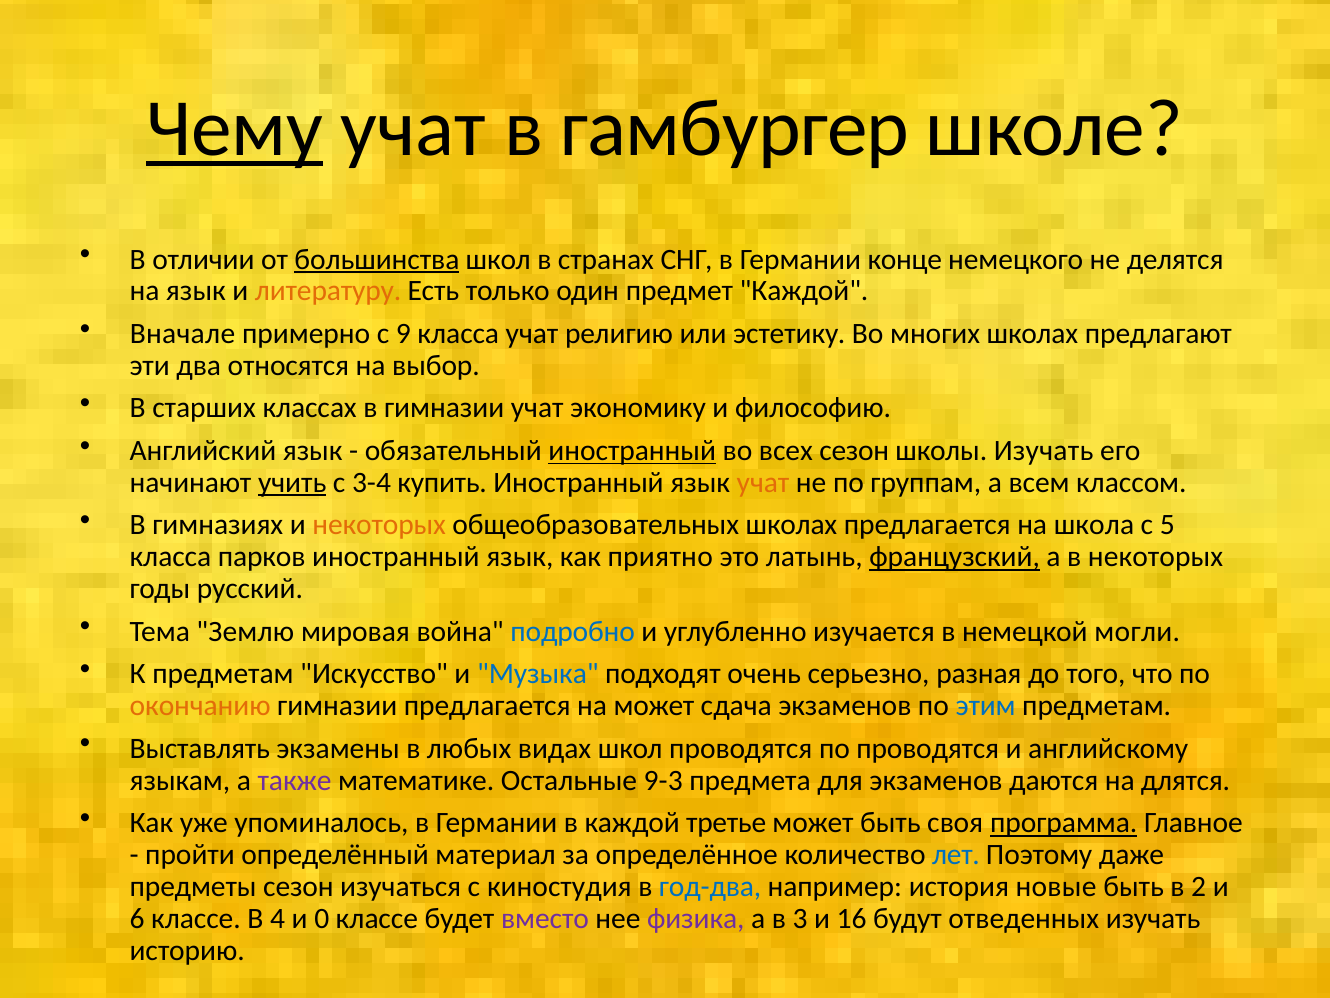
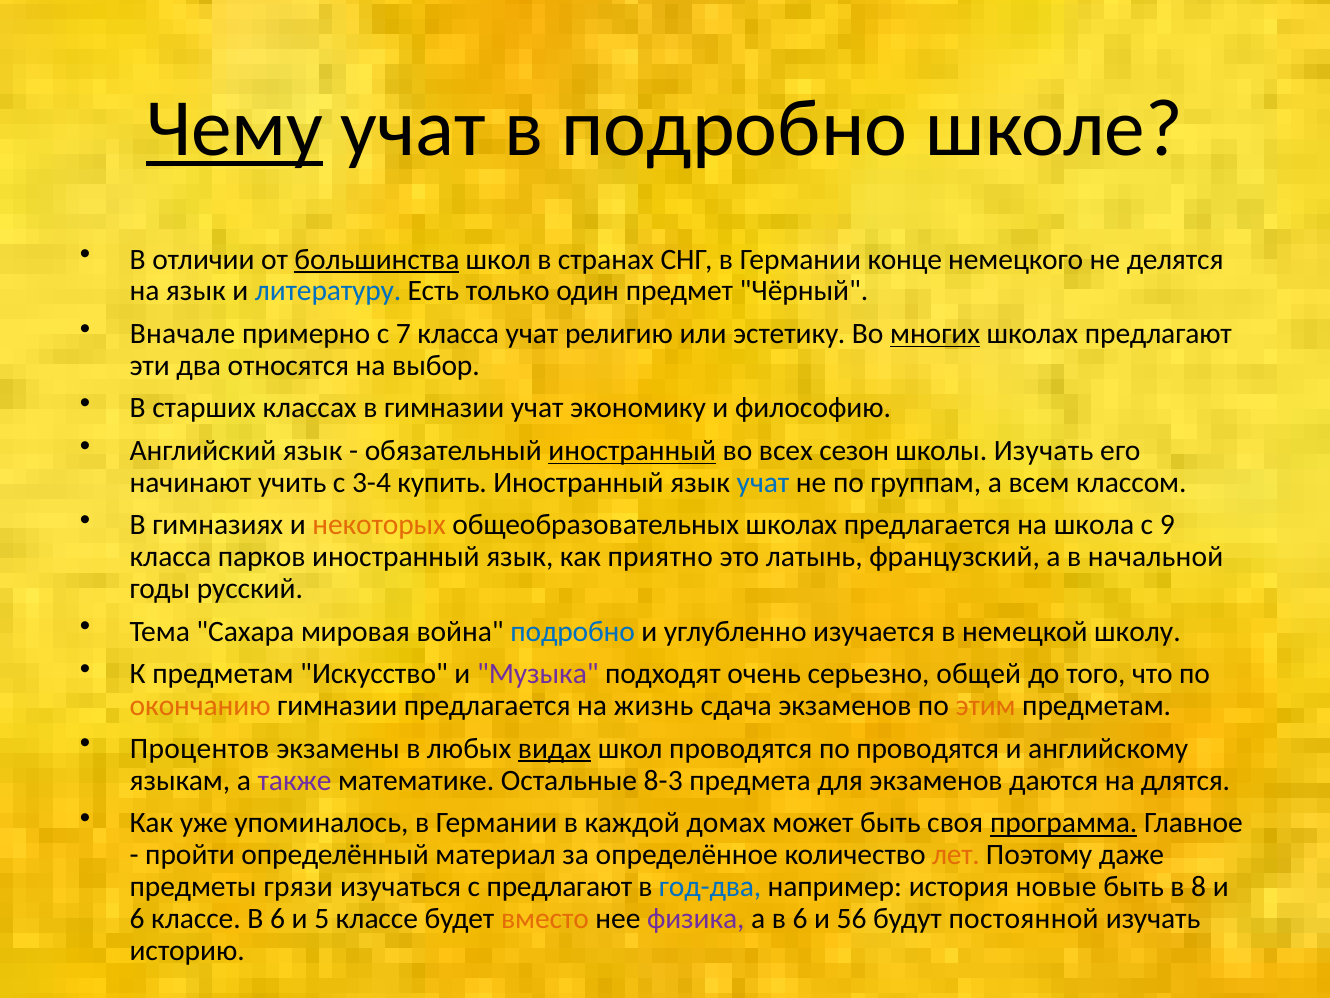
в гамбургер: гамбургер -> подробно
литературу colour: orange -> blue
предмет Каждой: Каждой -> Чёрный
9: 9 -> 7
многих underline: none -> present
учить underline: present -> none
учат at (763, 482) colour: orange -> blue
5: 5 -> 9
французский underline: present -> none
в некоторых: некоторых -> начальной
Землю: Землю -> Сахара
могли: могли -> школу
Музыка colour: blue -> purple
разная: разная -> общей
на может: может -> жизнь
этим colour: blue -> orange
Выставлять: Выставлять -> Процентов
видах underline: none -> present
9-3: 9-3 -> 8-3
третье: третье -> домах
лет colour: blue -> orange
предметы сезон: сезон -> грязи
с киностудия: киностудия -> предлагают
2: 2 -> 8
классе В 4: 4 -> 6
0: 0 -> 5
вместо colour: purple -> orange
а в 3: 3 -> 6
16: 16 -> 56
отведенных: отведенных -> постоянной
